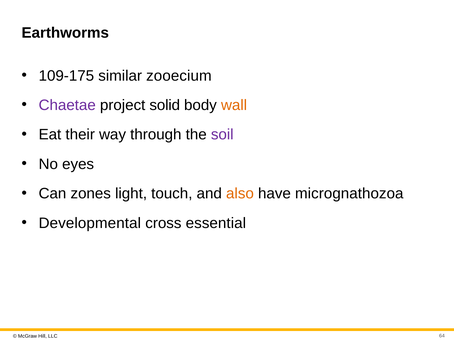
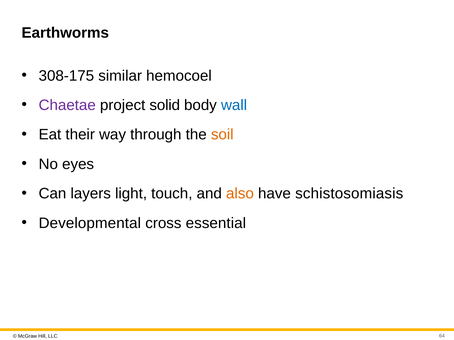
109-175: 109-175 -> 308-175
zooecium: zooecium -> hemocoel
wall colour: orange -> blue
soil colour: purple -> orange
zones: zones -> layers
micrognathozoa: micrognathozoa -> schistosomiasis
